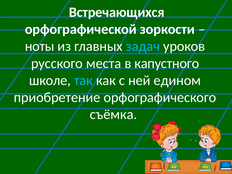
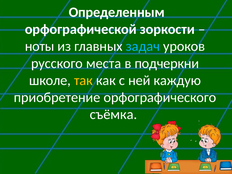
Встречающихся: Встречающихся -> Определенным
капустного: капустного -> подчеркни
так colour: light blue -> yellow
едином: едином -> каждую
